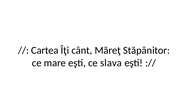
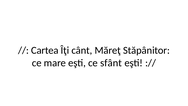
slava: slava -> sfânt
